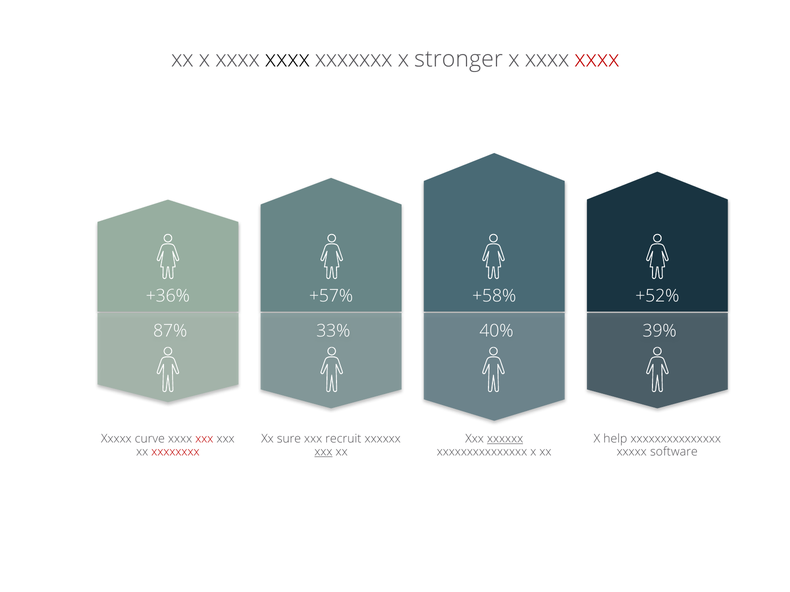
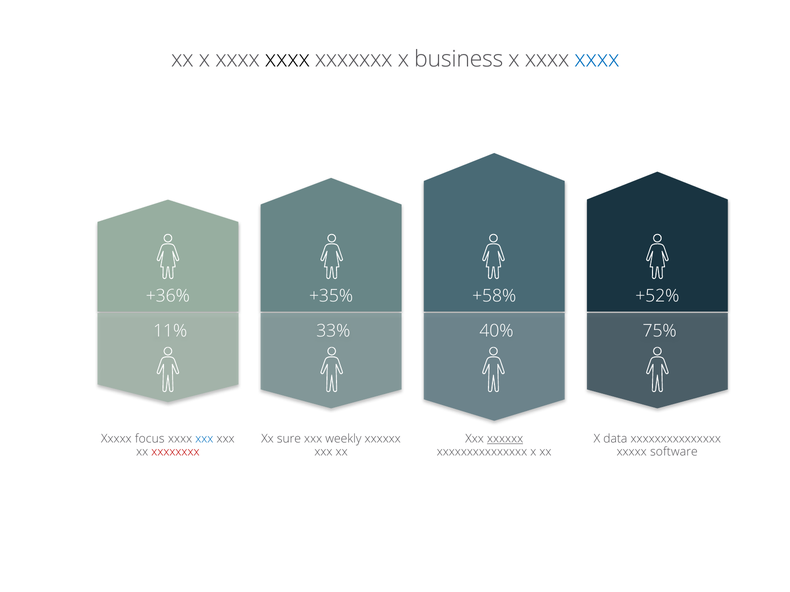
stronger: stronger -> business
xxxx at (597, 59) colour: red -> blue
+57%: +57% -> +35%
87%: 87% -> 11%
39%: 39% -> 75%
curve: curve -> focus
xxx at (204, 439) colour: red -> blue
recruit: recruit -> weekly
help: help -> data
xxx at (323, 452) underline: present -> none
